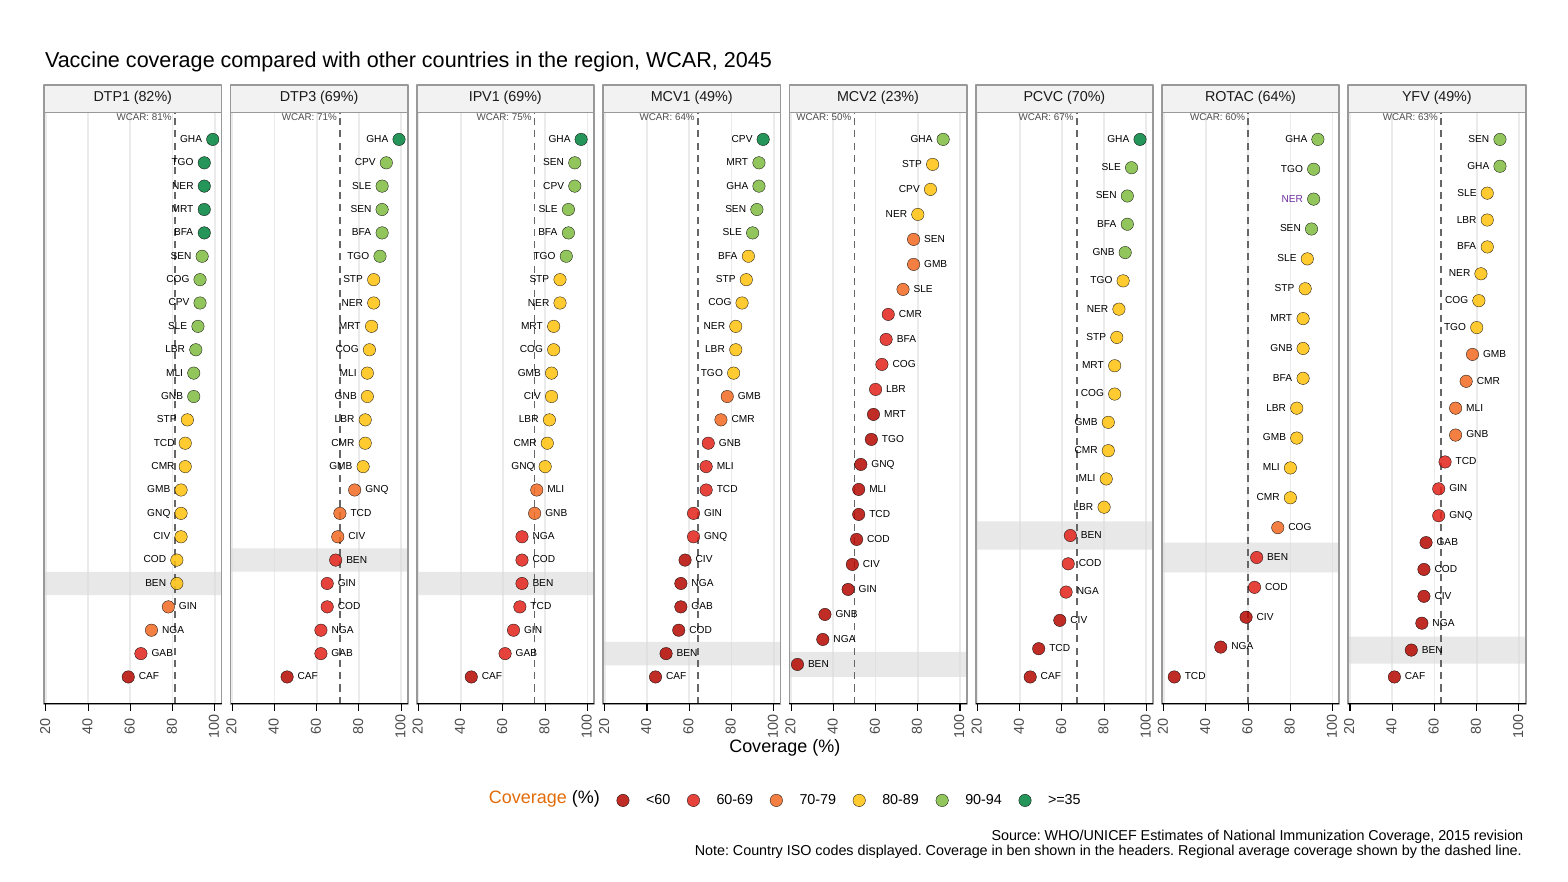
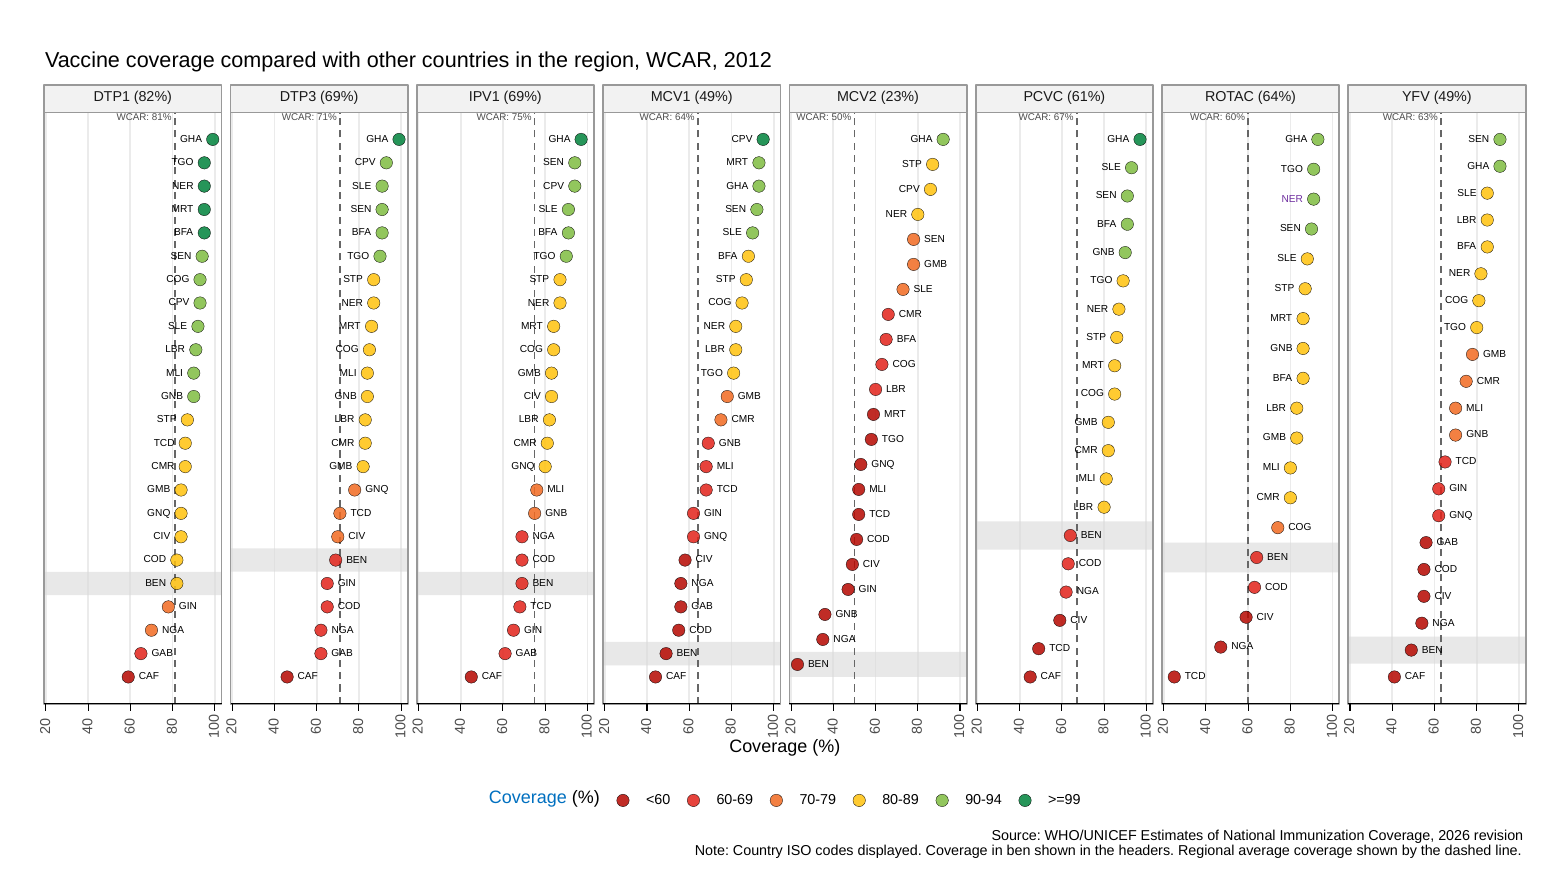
2045: 2045 -> 2012
70%: 70% -> 61%
Coverage at (528, 798) colour: orange -> blue
>=35: >=35 -> >=99
2015: 2015 -> 2026
